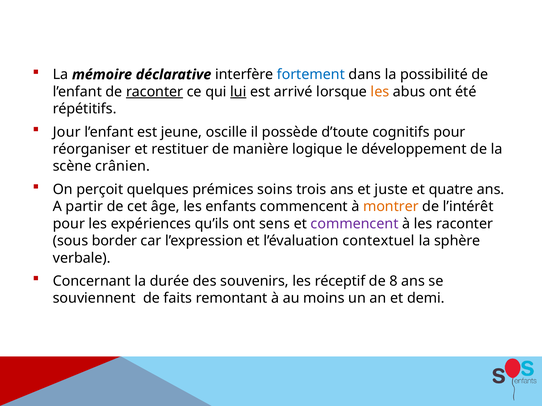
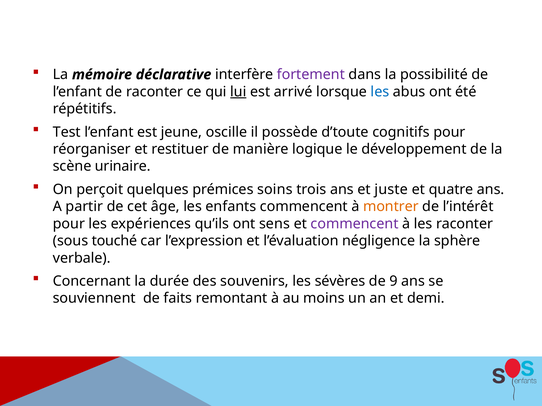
fortement colour: blue -> purple
raconter at (155, 92) underline: present -> none
les at (380, 92) colour: orange -> blue
Jour: Jour -> Test
crânien: crânien -> urinaire
border: border -> touché
contextuel: contextuel -> négligence
réceptif: réceptif -> sévères
8: 8 -> 9
